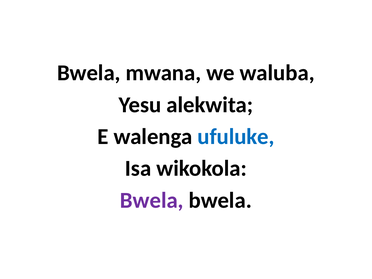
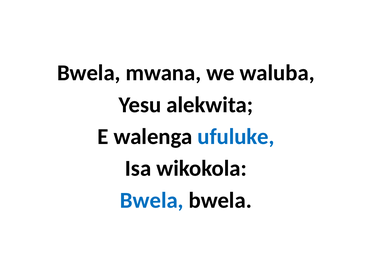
Bwela at (152, 200) colour: purple -> blue
